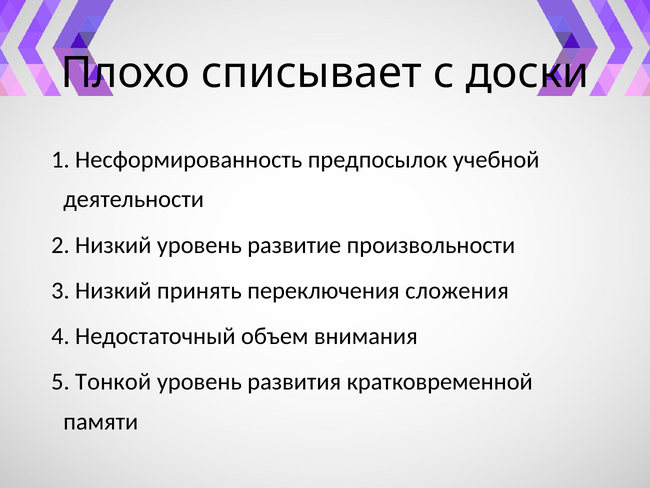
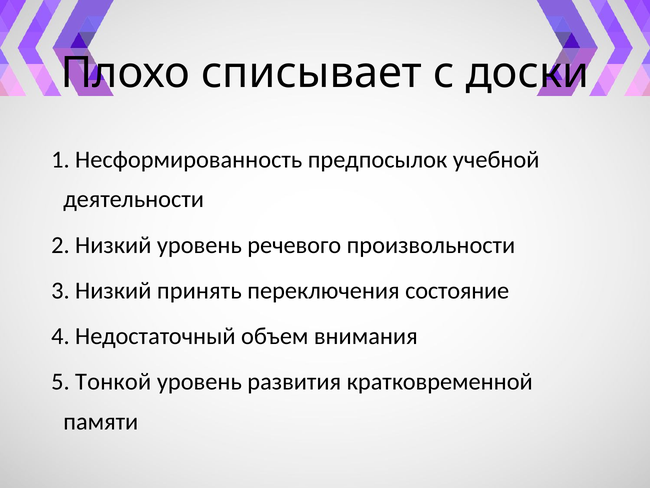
развитие: развитие -> речевого
сложения: сложения -> состояние
